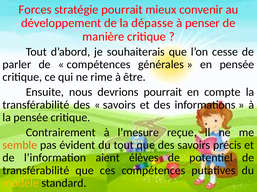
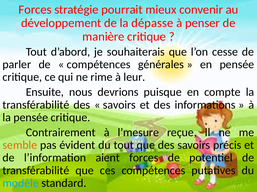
être: être -> leur
devrions pourrait: pourrait -> puisque
aient élèves: élèves -> forces
modèle colour: yellow -> light blue
